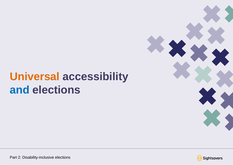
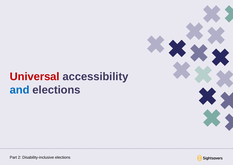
Universal colour: orange -> red
